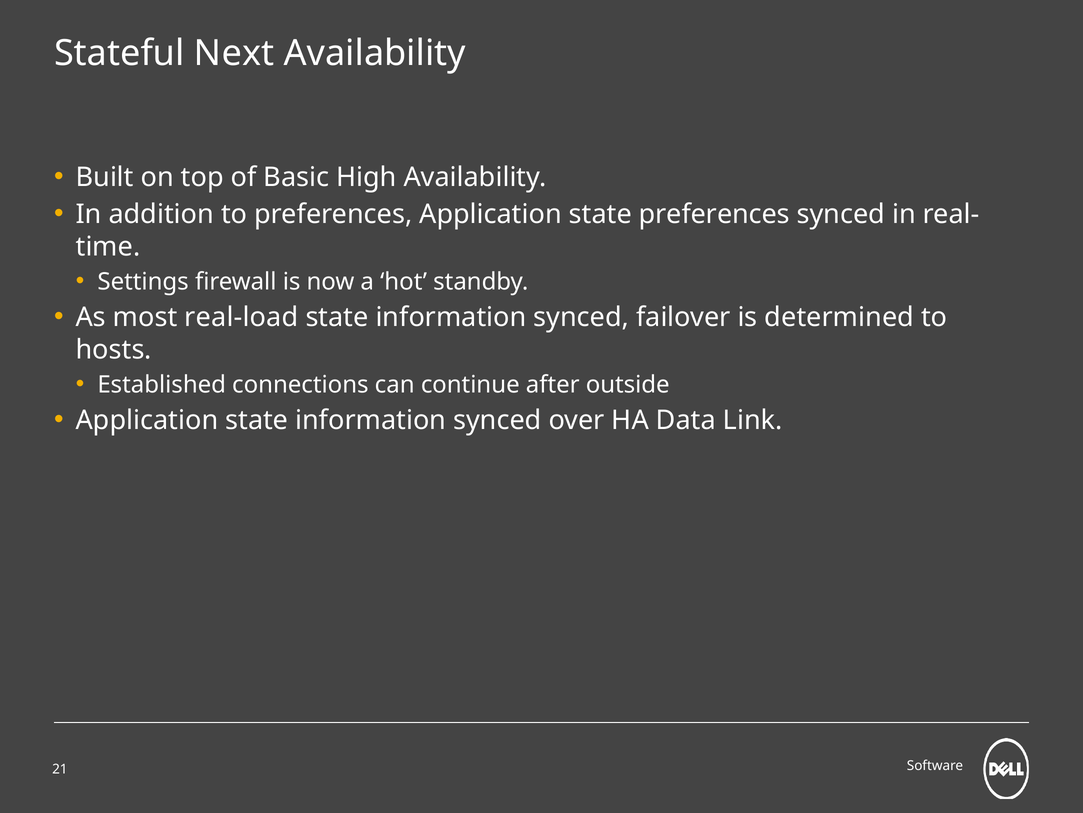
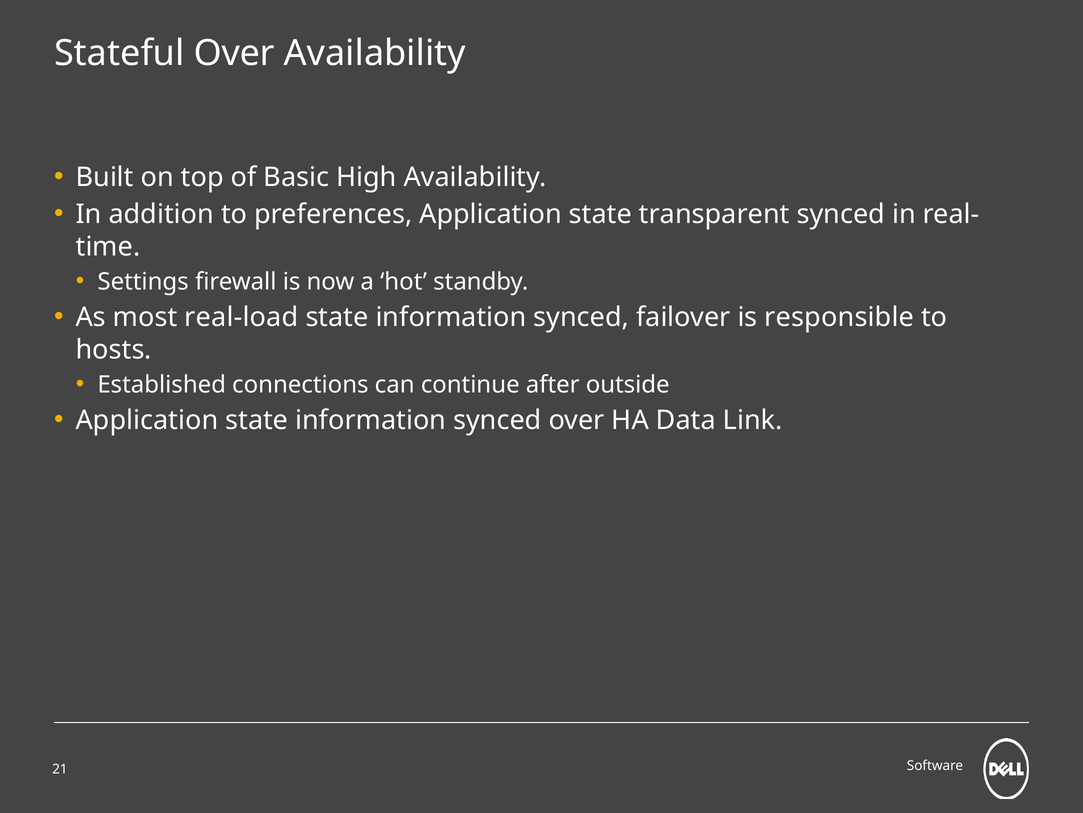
Stateful Next: Next -> Over
state preferences: preferences -> transparent
determined: determined -> responsible
